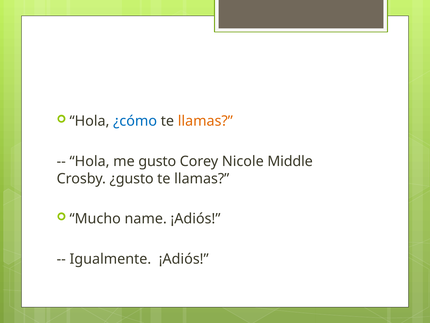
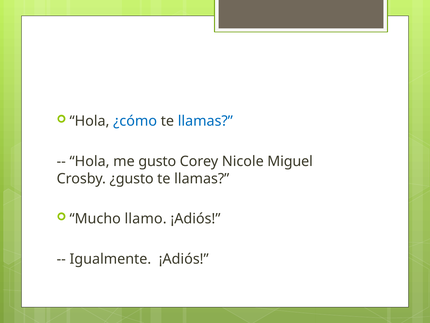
llamas at (205, 121) colour: orange -> blue
Middle: Middle -> Miguel
name: name -> llamo
